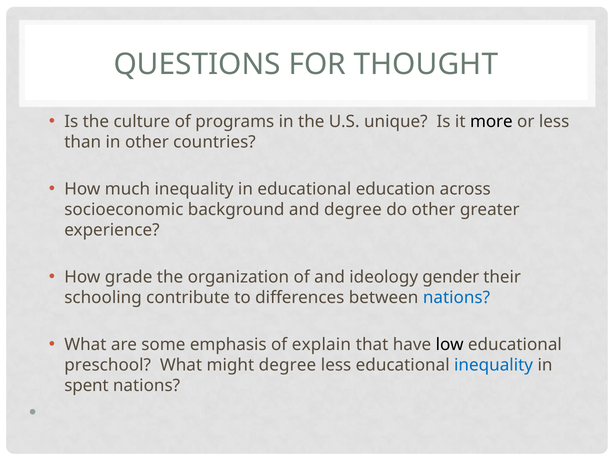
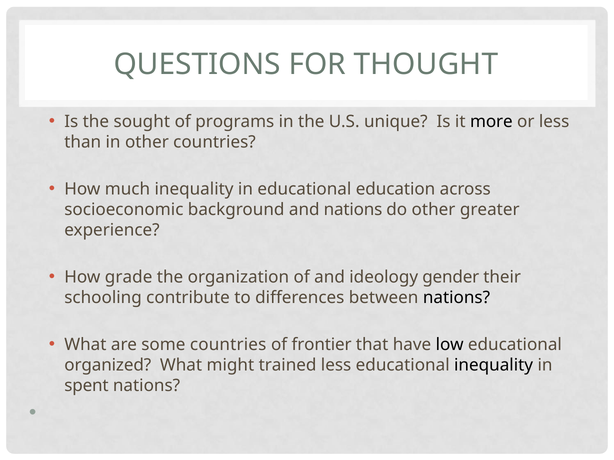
culture: culture -> sought
and degree: degree -> nations
nations at (456, 298) colour: blue -> black
some emphasis: emphasis -> countries
explain: explain -> frontier
preschool: preschool -> organized
might degree: degree -> trained
inequality at (494, 365) colour: blue -> black
